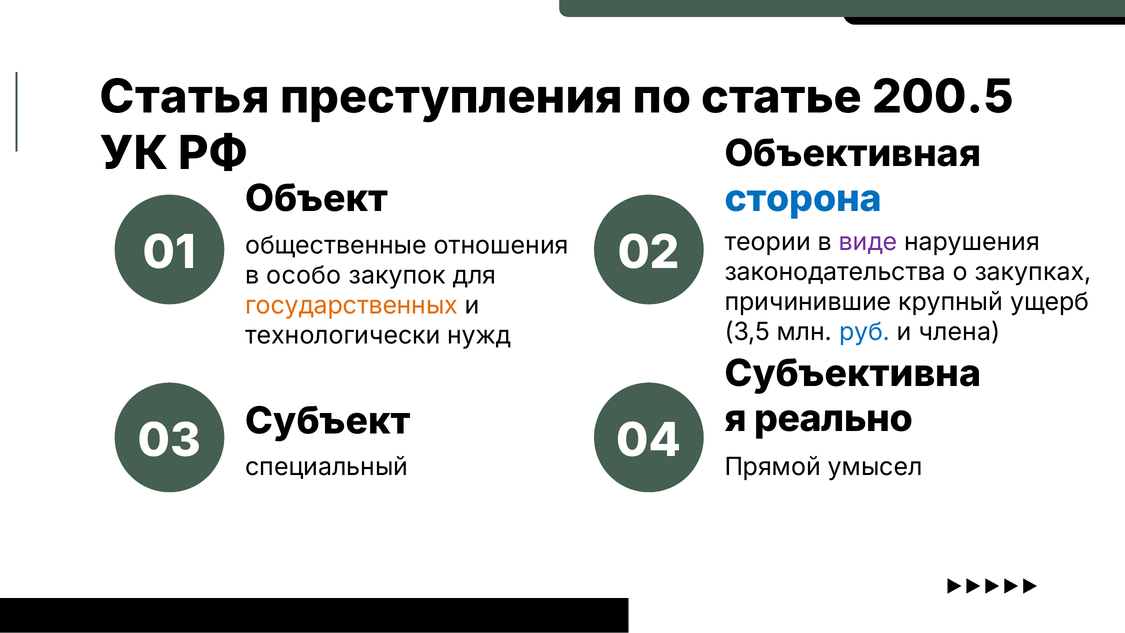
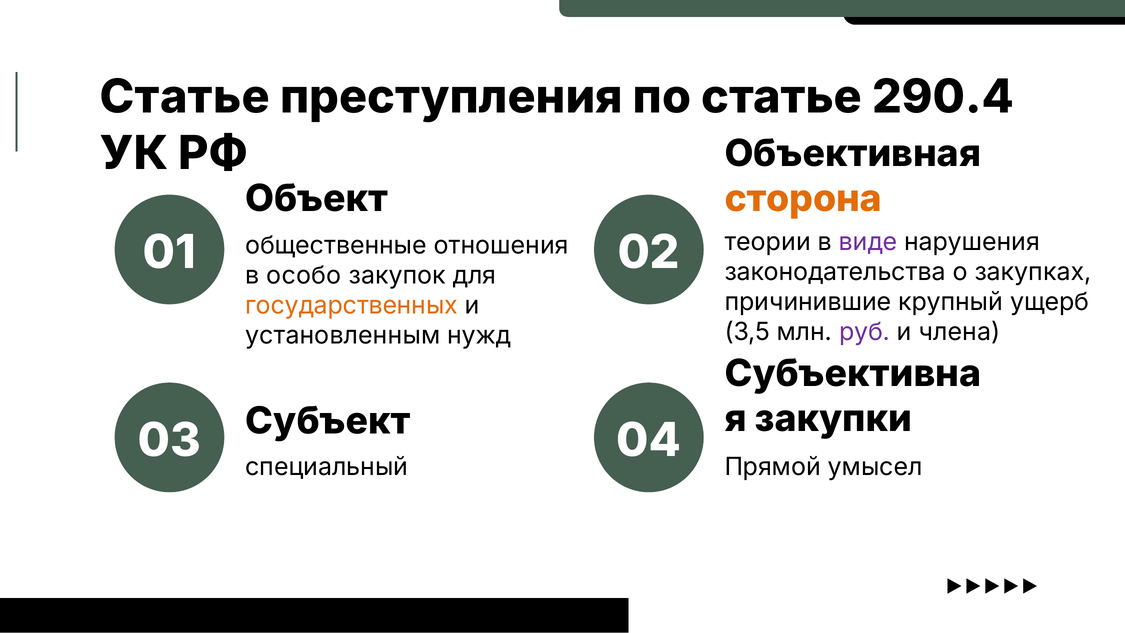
Статья at (185, 97): Статья -> Статье
200.5: 200.5 -> 290.4
сторона colour: blue -> orange
руб colour: blue -> purple
технологически: технологически -> установленным
реально: реально -> закупки
